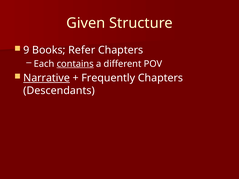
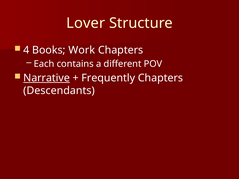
Given: Given -> Lover
9: 9 -> 4
Refer: Refer -> Work
contains underline: present -> none
